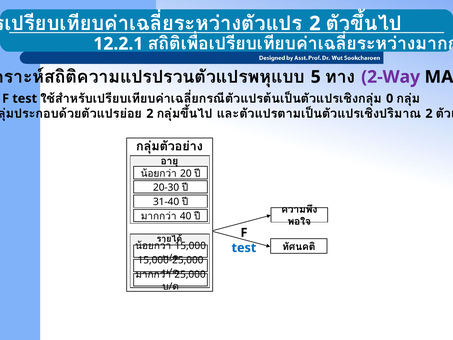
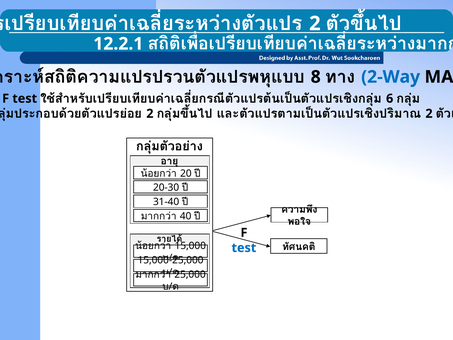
5: 5 -> 8
2-Way colour: purple -> blue
0: 0 -> 6
